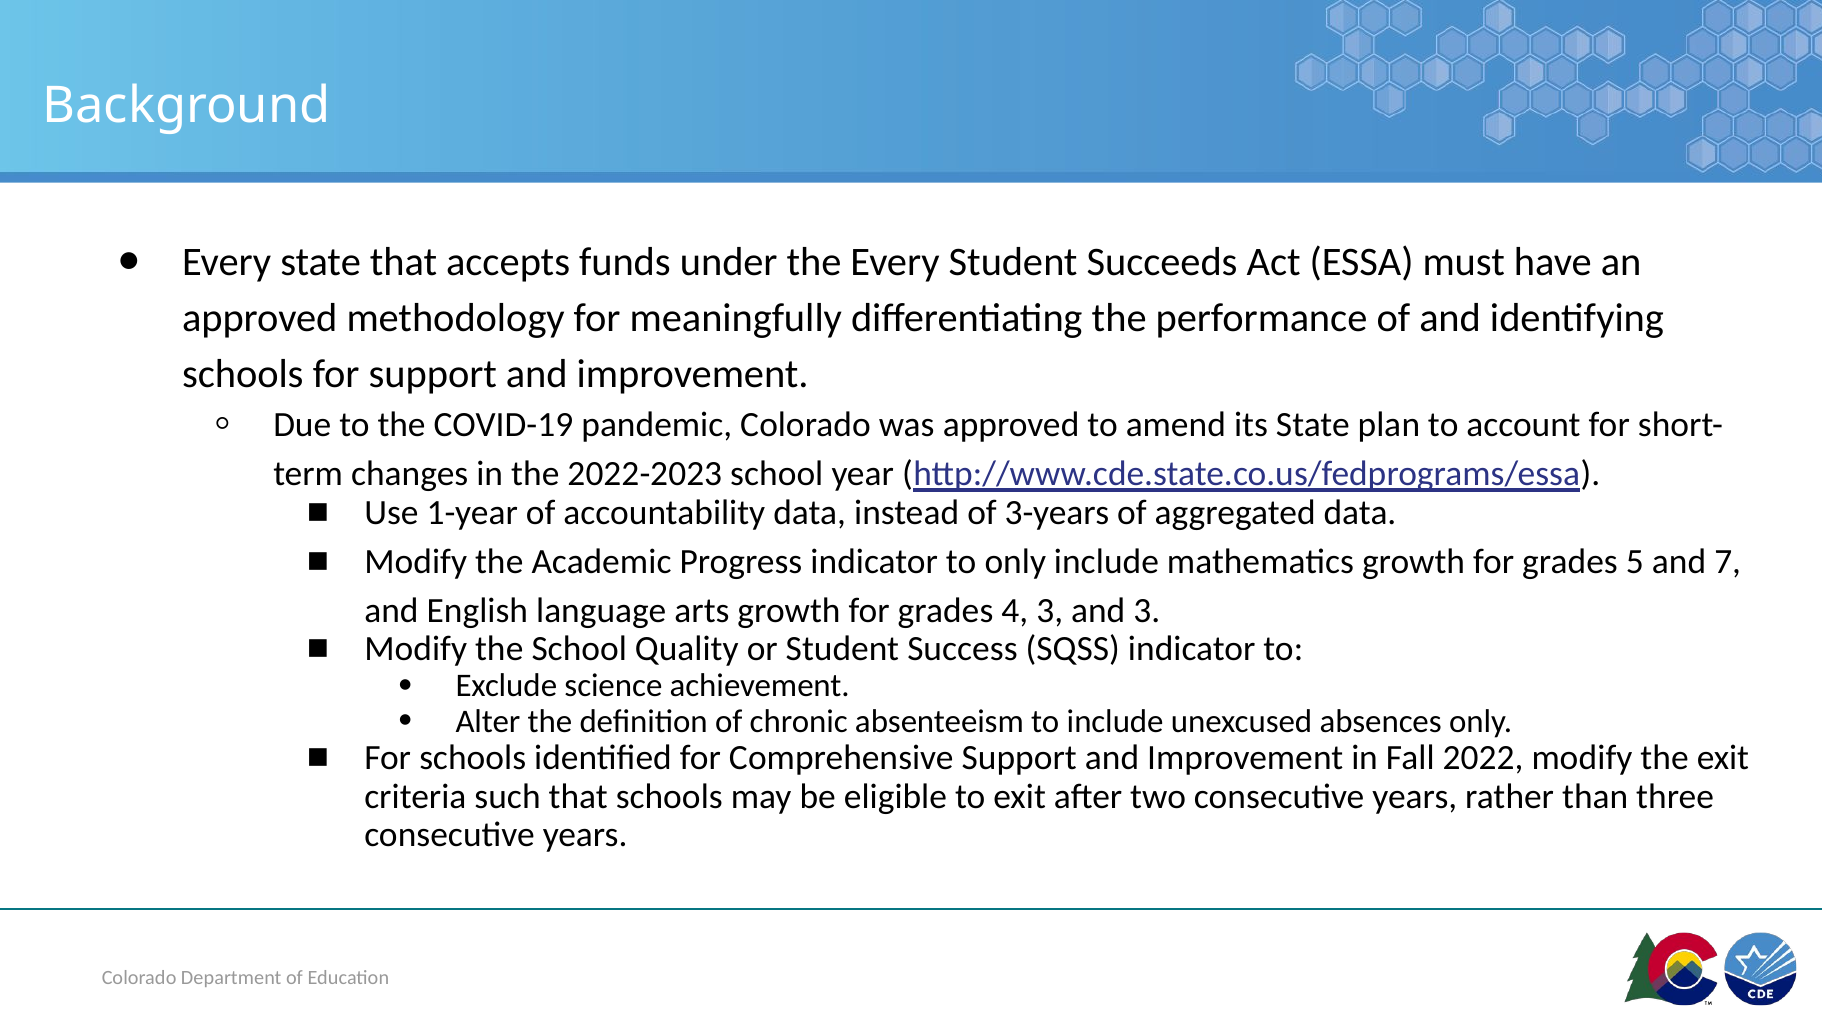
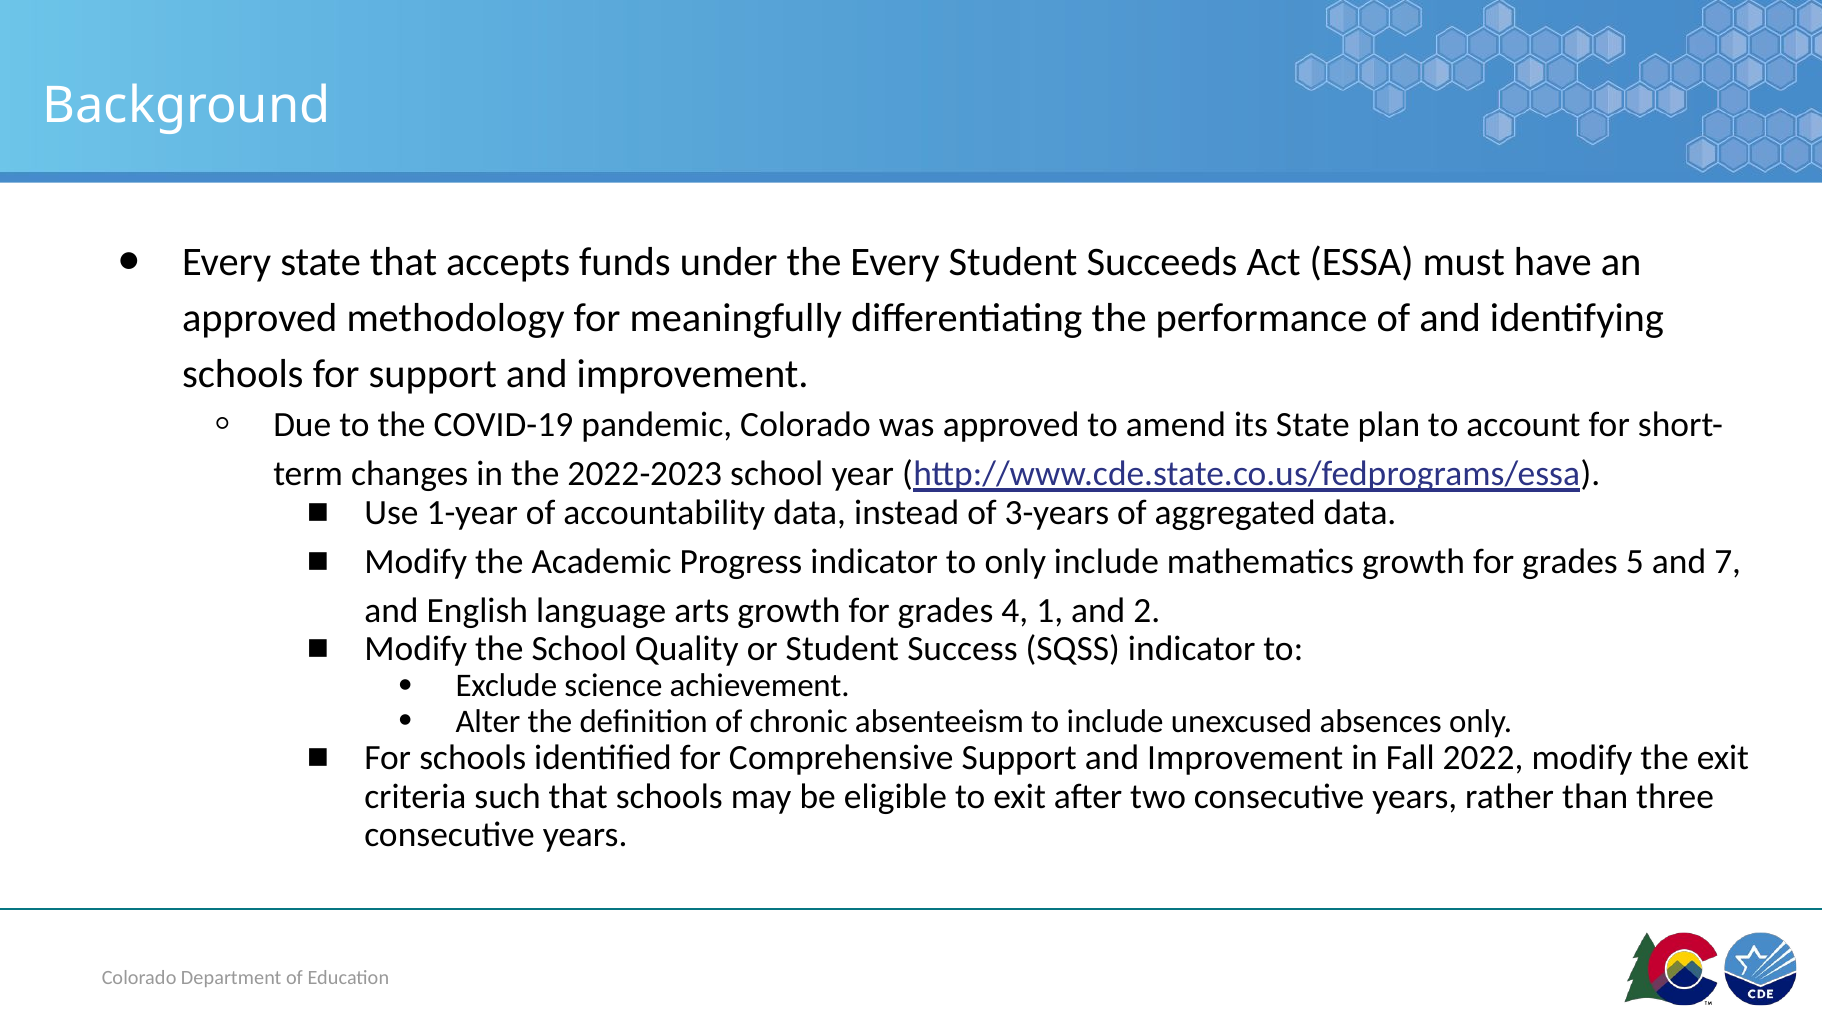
4 3: 3 -> 1
and 3: 3 -> 2
